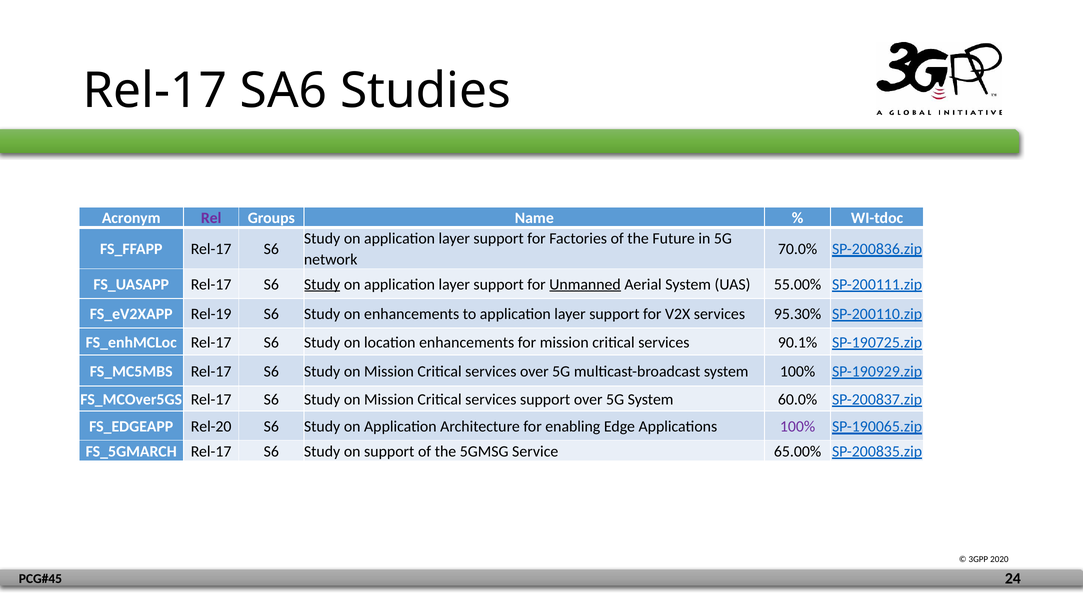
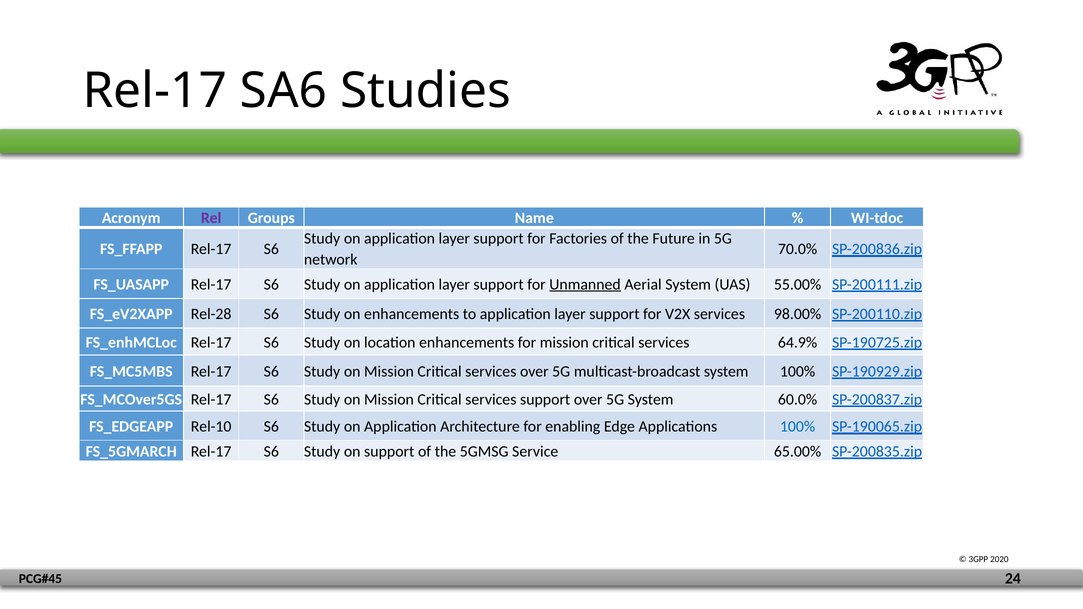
Study at (322, 285) underline: present -> none
Rel-19: Rel-19 -> Rel-28
95.30%: 95.30% -> 98.00%
90.1%: 90.1% -> 64.9%
Rel-20: Rel-20 -> Rel-10
100% at (798, 427) colour: purple -> blue
